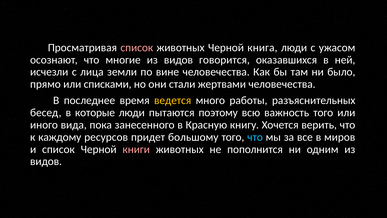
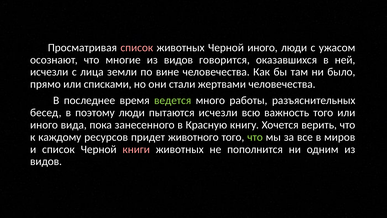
Черной книга: книга -> иного
ведется colour: yellow -> light green
которые: которые -> поэтому
пытаются поэтому: поэтому -> исчезли
большому: большому -> животного
что at (255, 137) colour: light blue -> light green
